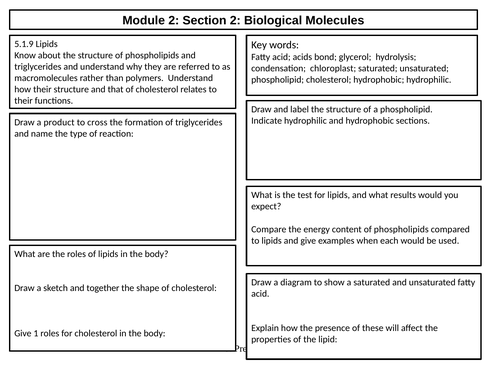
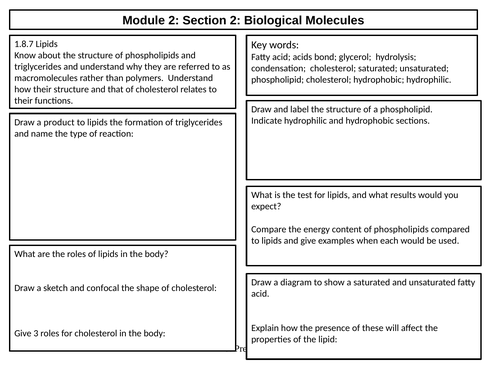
5.1.9: 5.1.9 -> 1.8.7
condensation chloroplast: chloroplast -> cholesterol
cross at (97, 122): cross -> lipids
together: together -> confocal
1: 1 -> 3
